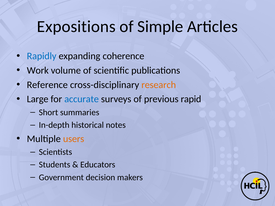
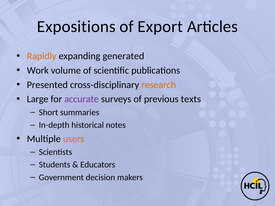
Simple: Simple -> Export
Rapidly colour: blue -> orange
coherence: coherence -> generated
Reference: Reference -> Presented
accurate colour: blue -> purple
rapid: rapid -> texts
